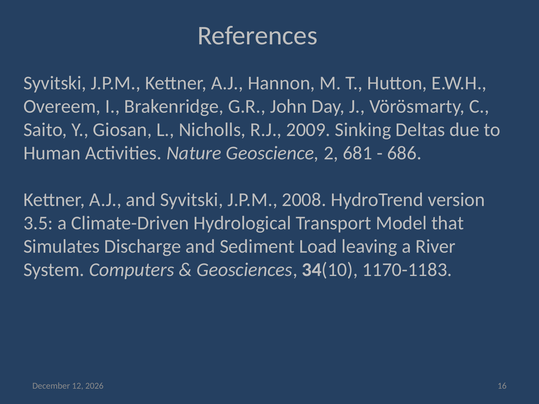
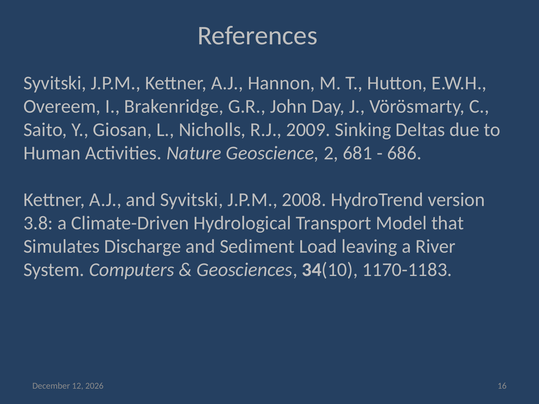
3.5: 3.5 -> 3.8
